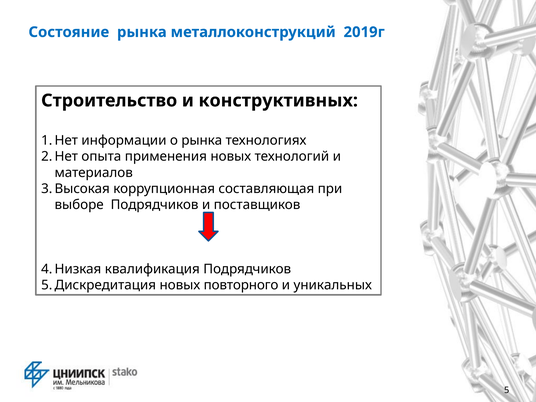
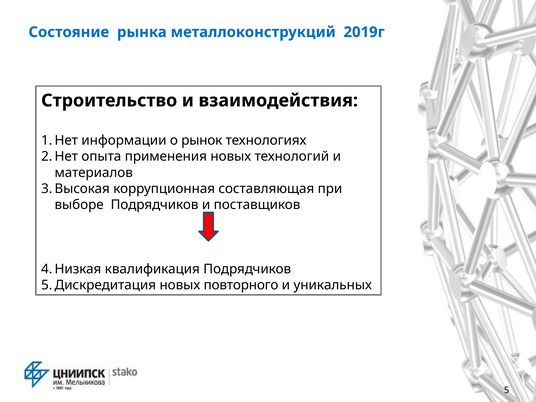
конструктивных: конструктивных -> взаимодействия
о рынка: рынка -> рынок
